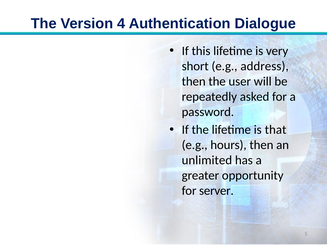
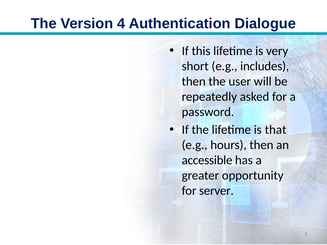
address: address -> includes
unlimited: unlimited -> accessible
